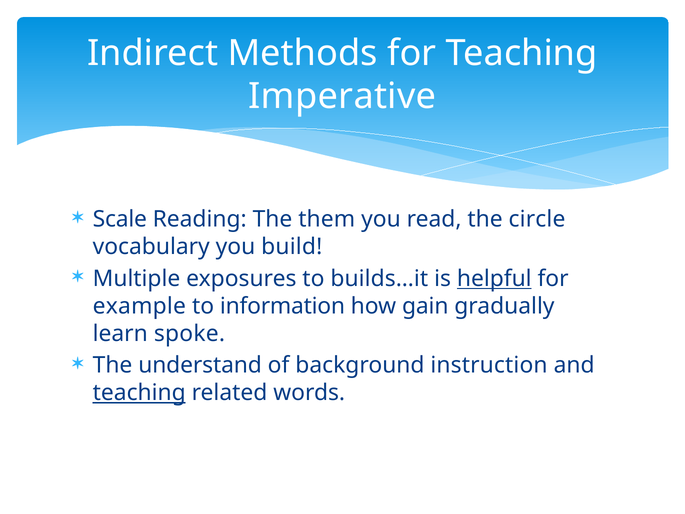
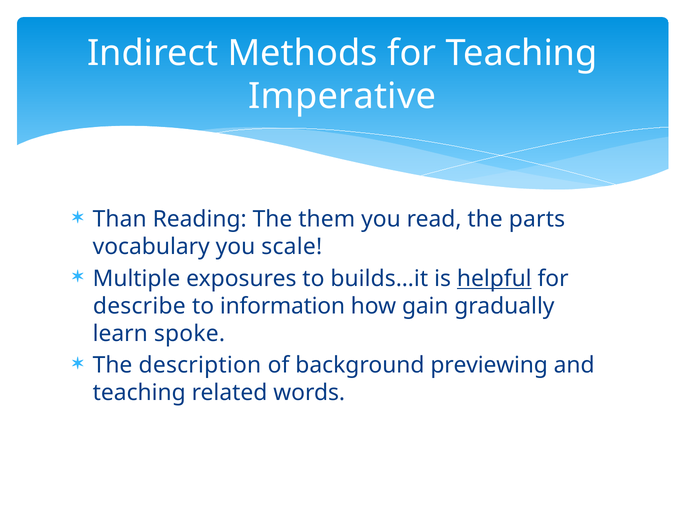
Scale: Scale -> Than
circle: circle -> parts
build: build -> scale
example: example -> describe
understand: understand -> description
instruction: instruction -> previewing
teaching at (139, 393) underline: present -> none
